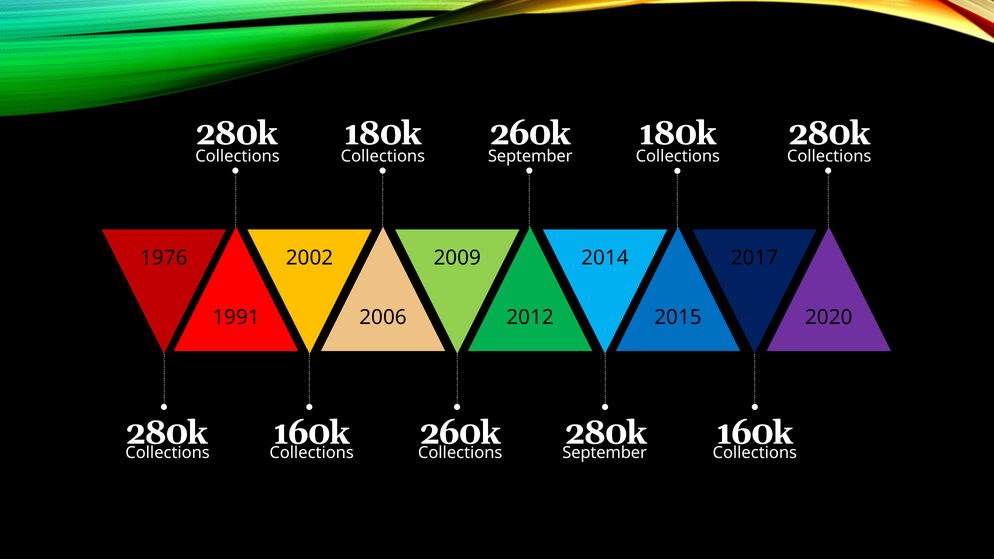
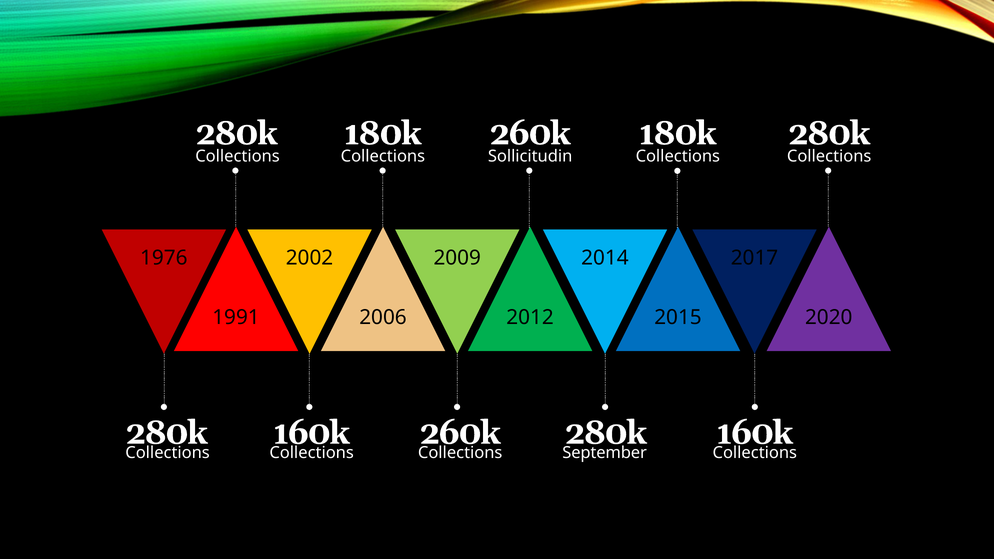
September at (530, 156): September -> Sollicitudin
